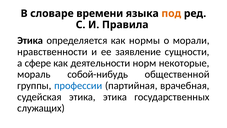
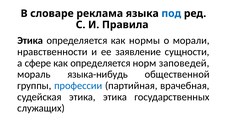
времени: времени -> реклама
под colour: orange -> blue
как деятельности: деятельности -> определяется
некоторые: некоторые -> заповедей
собой-нибудь: собой-нибудь -> языка-нибудь
